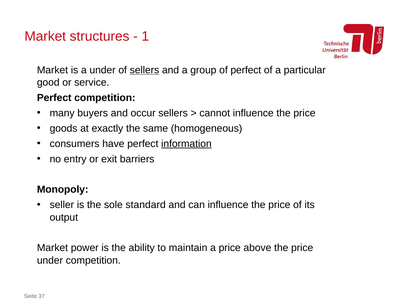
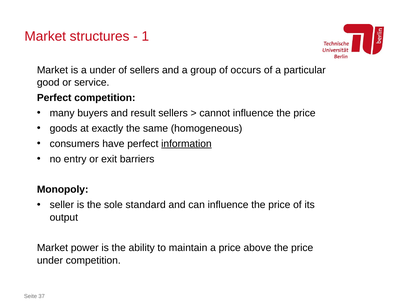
sellers at (144, 70) underline: present -> none
of perfect: perfect -> occurs
occur: occur -> result
